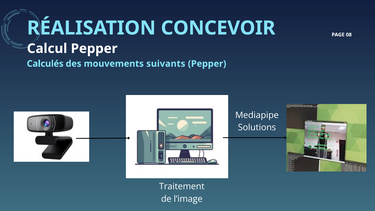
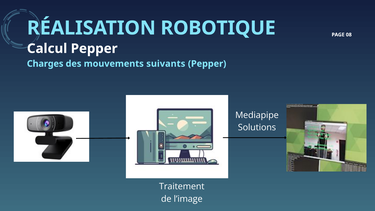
CONCEVOIR: CONCEVOIR -> ROBOTIQUE
Calculés: Calculés -> Charges
